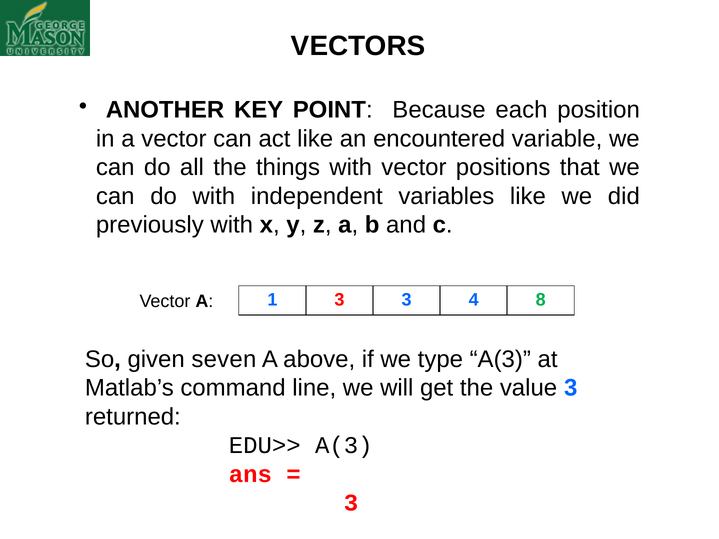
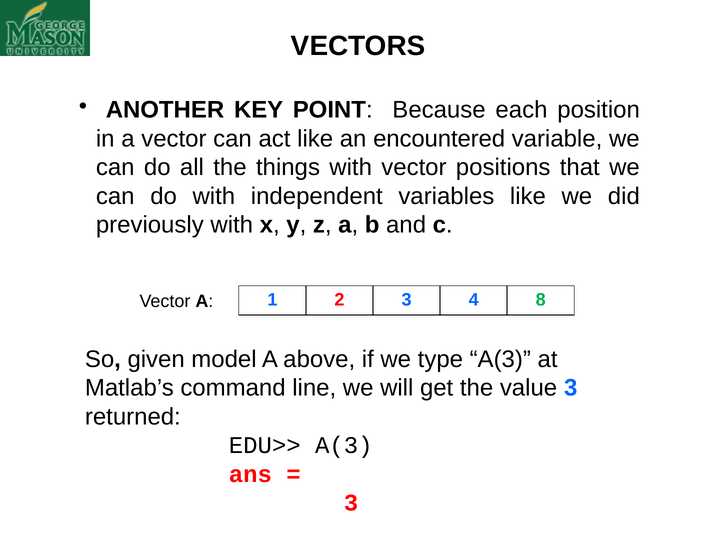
1 3: 3 -> 2
seven: seven -> model
